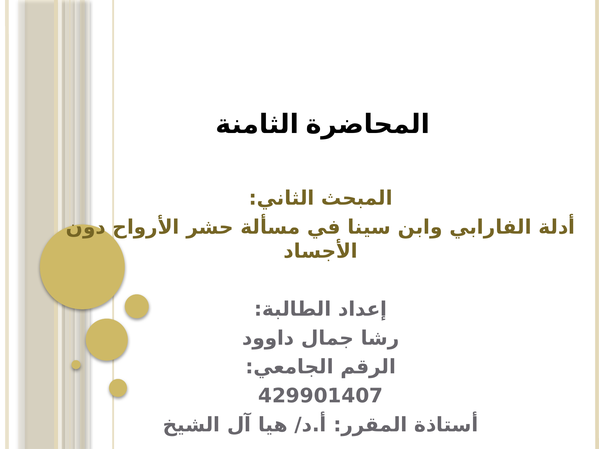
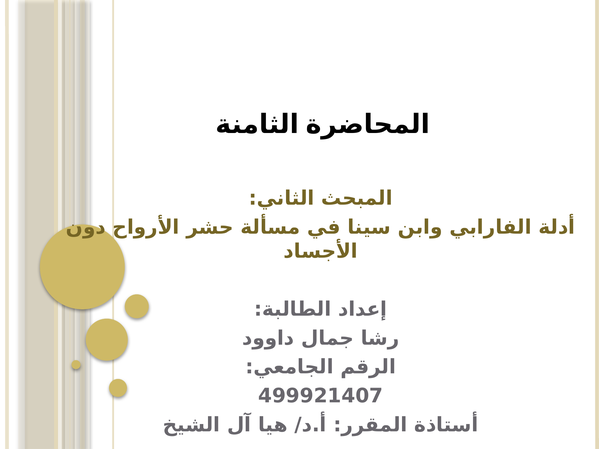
429901407: 429901407 -> 499921407
